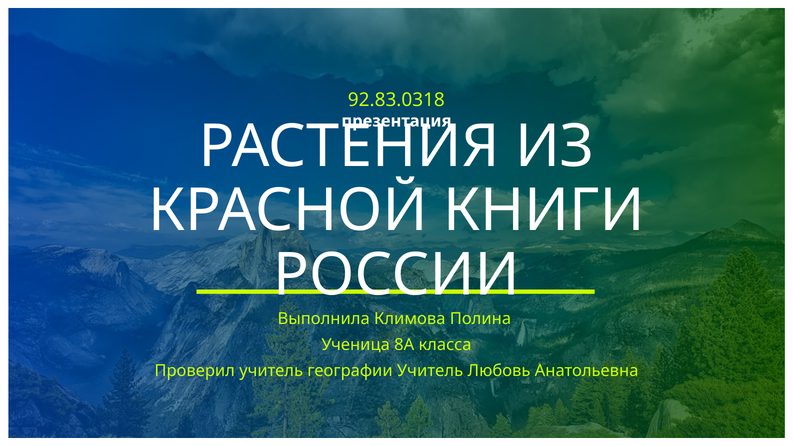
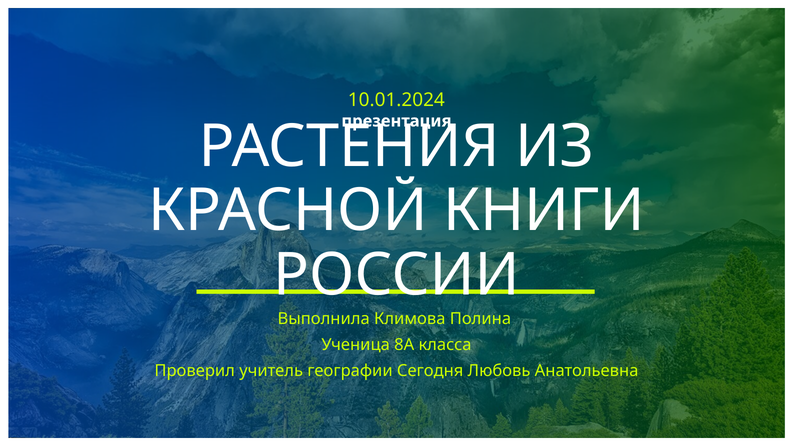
92.83.0318: 92.83.0318 -> 10.01.2024
географии Учитель: Учитель -> Сегодня
